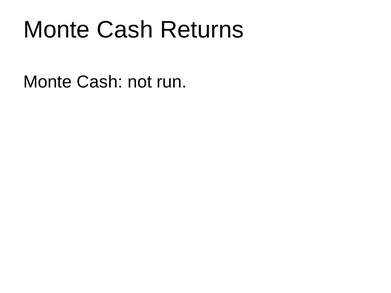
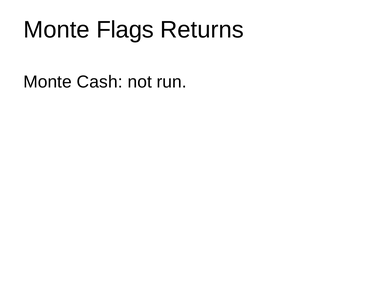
Cash at (125, 30): Cash -> Flags
